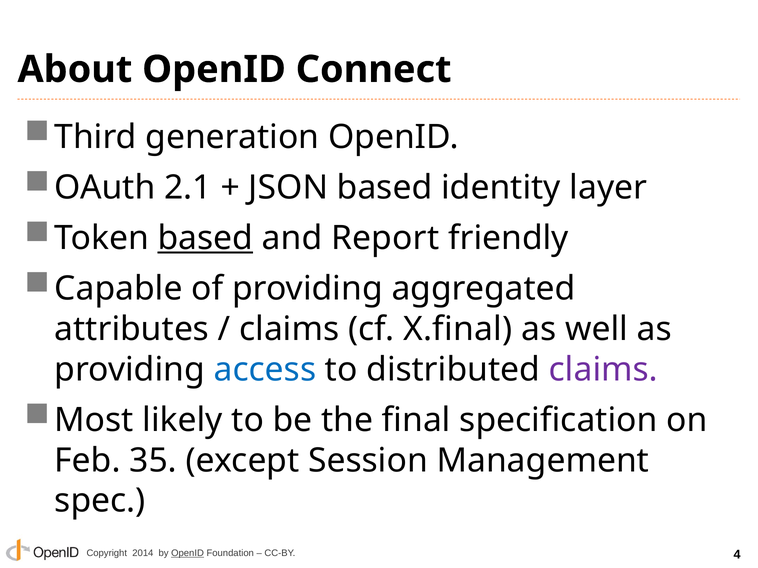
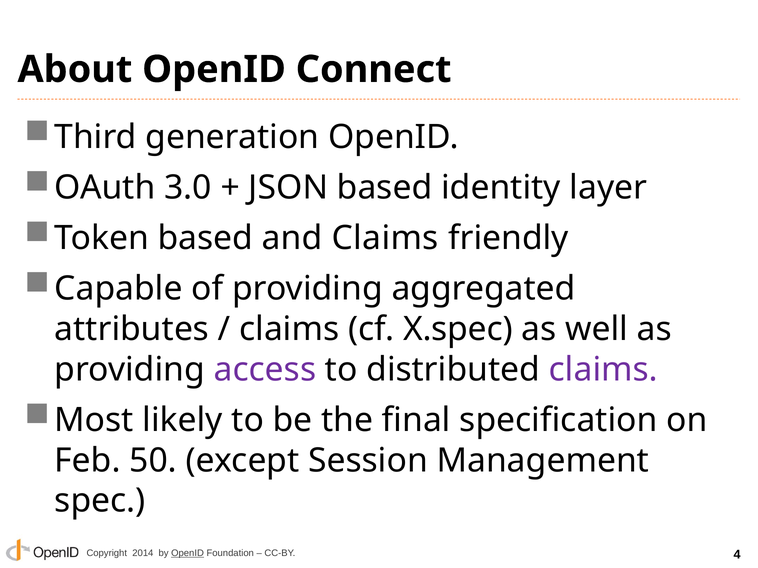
2.1: 2.1 -> 3.0
based at (205, 238) underline: present -> none
and Report: Report -> Claims
X.final: X.final -> X.spec
access colour: blue -> purple
35: 35 -> 50
